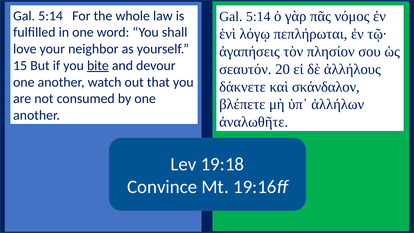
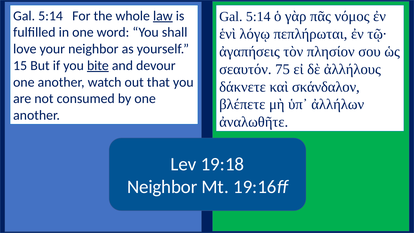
law underline: none -> present
20: 20 -> 75
Convince at (162, 187): Convince -> Neighbor
